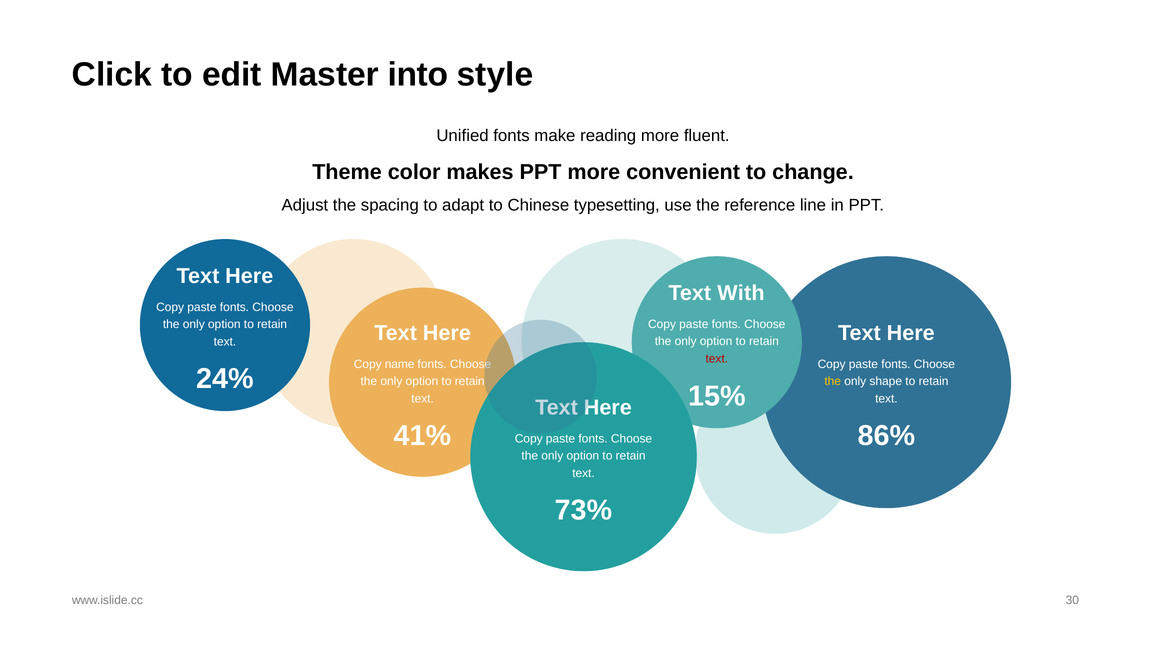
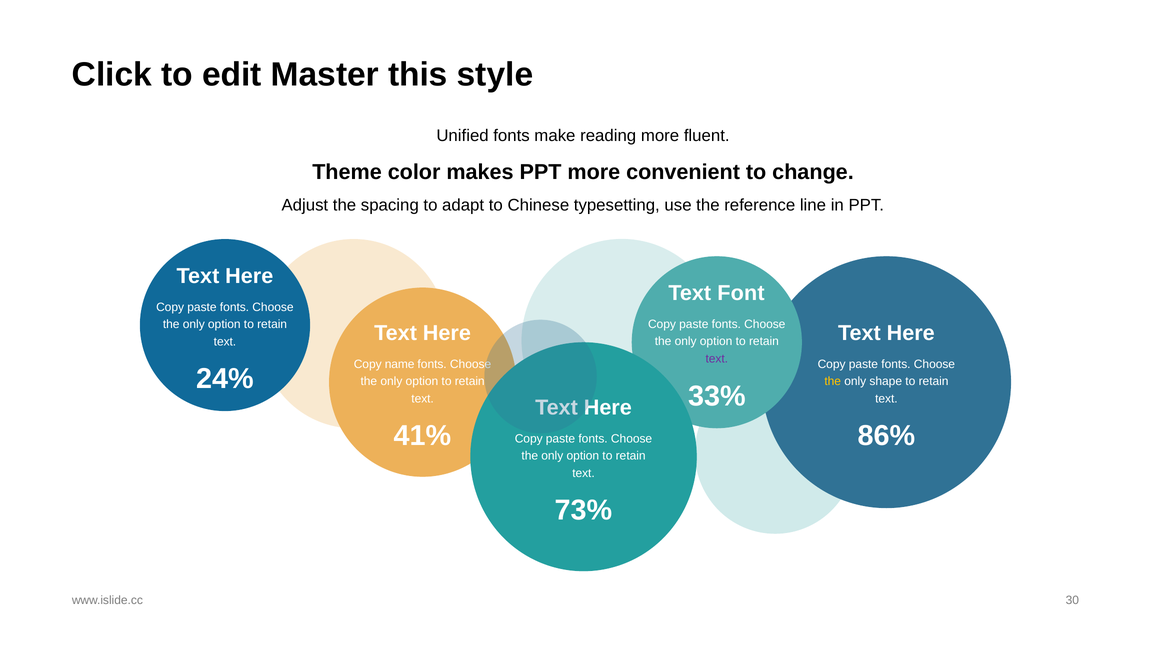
into: into -> this
With: With -> Font
text at (717, 358) colour: red -> purple
15%: 15% -> 33%
